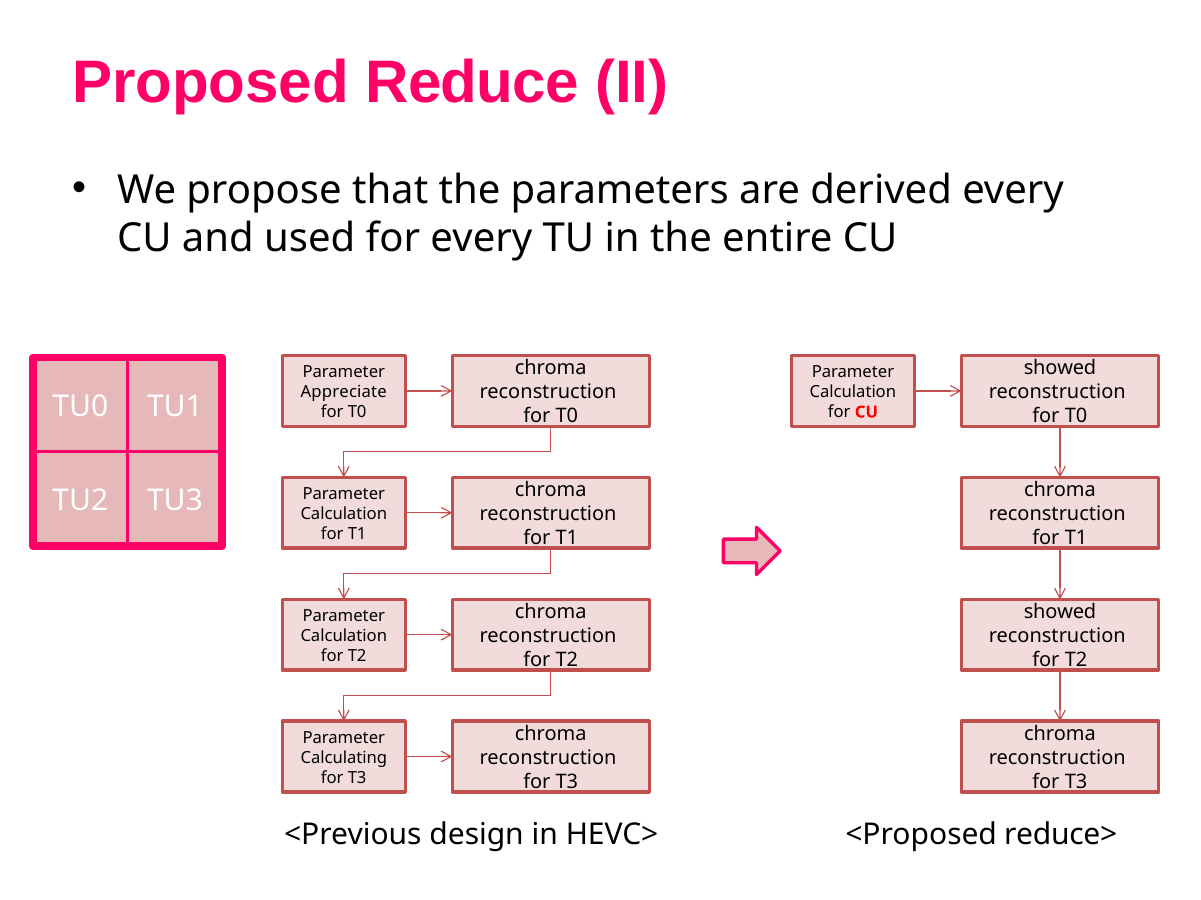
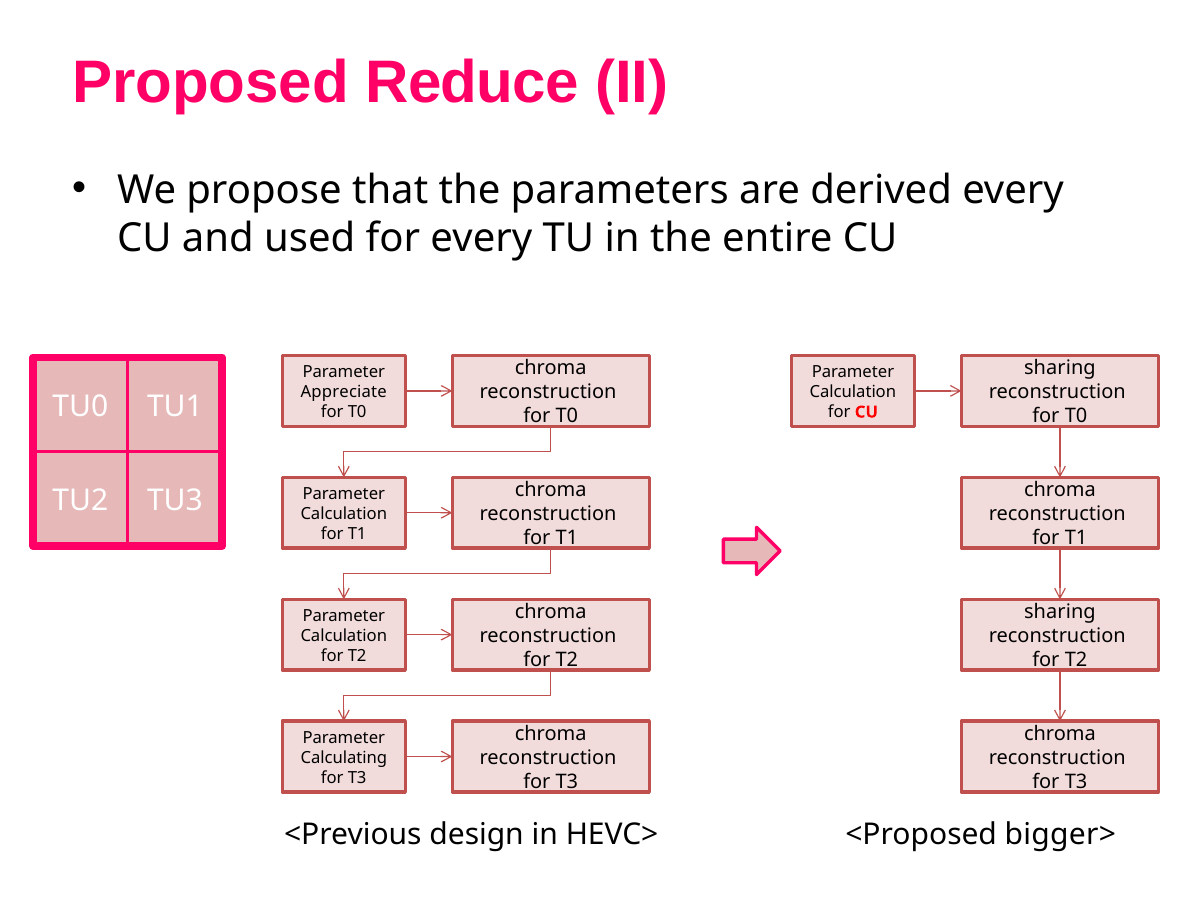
showed at (1060, 369): showed -> sharing
showed at (1060, 613): showed -> sharing
reduce>: reduce> -> bigger>
